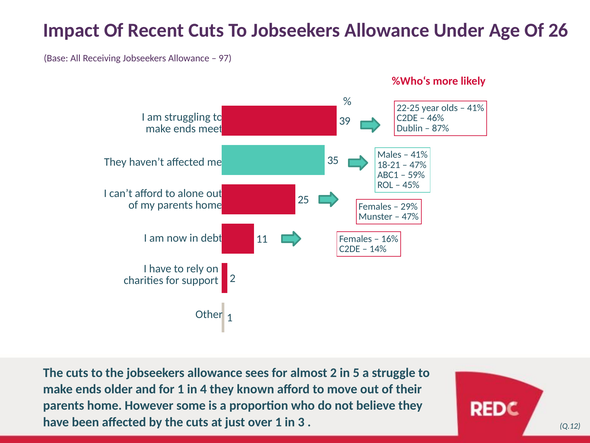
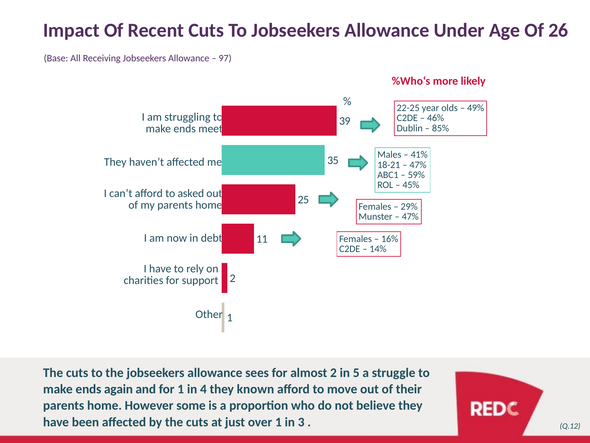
41% at (476, 108): 41% -> 49%
87%: 87% -> 85%
alone: alone -> asked
older: older -> again
